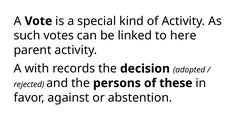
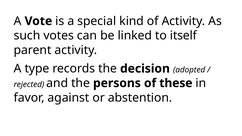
here: here -> itself
with: with -> type
